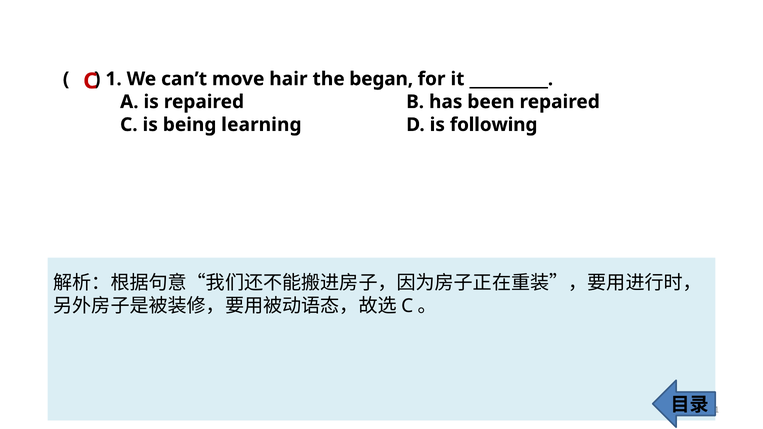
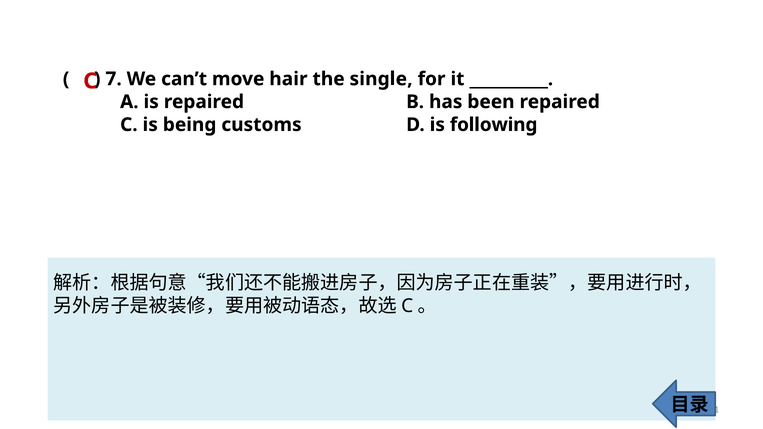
1: 1 -> 7
began: began -> single
learning: learning -> customs
